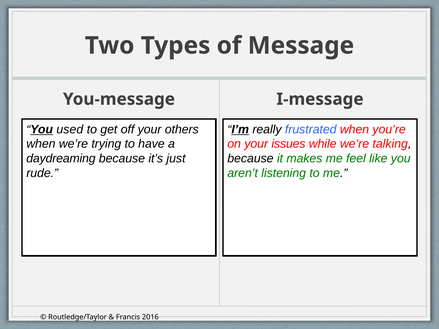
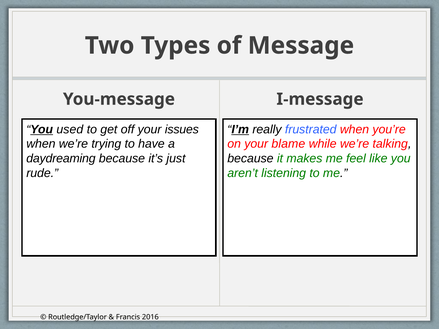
others: others -> issues
issues: issues -> blame
